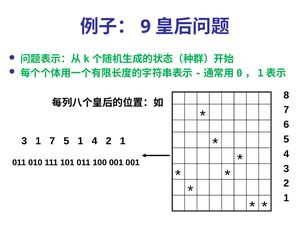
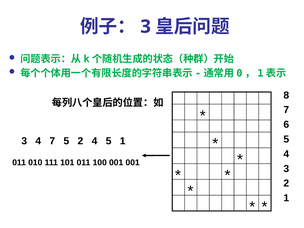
9 at (146, 27): 9 -> 3
3 1: 1 -> 4
5 1: 1 -> 2
4 2: 2 -> 5
